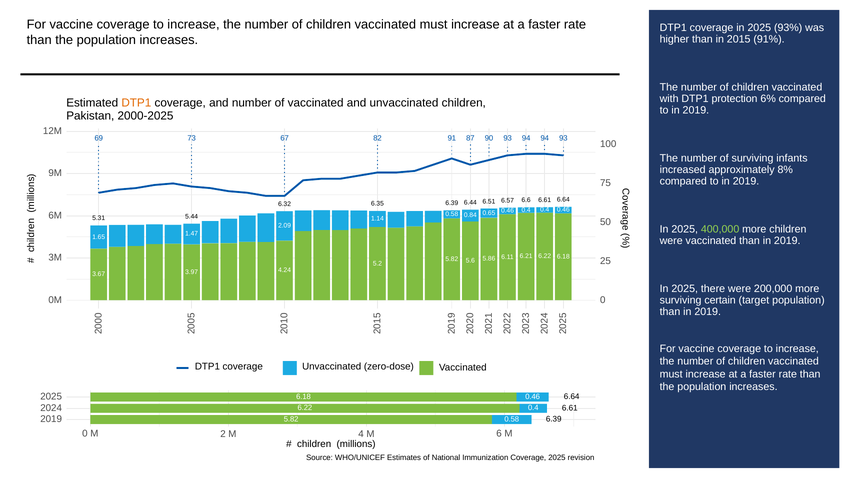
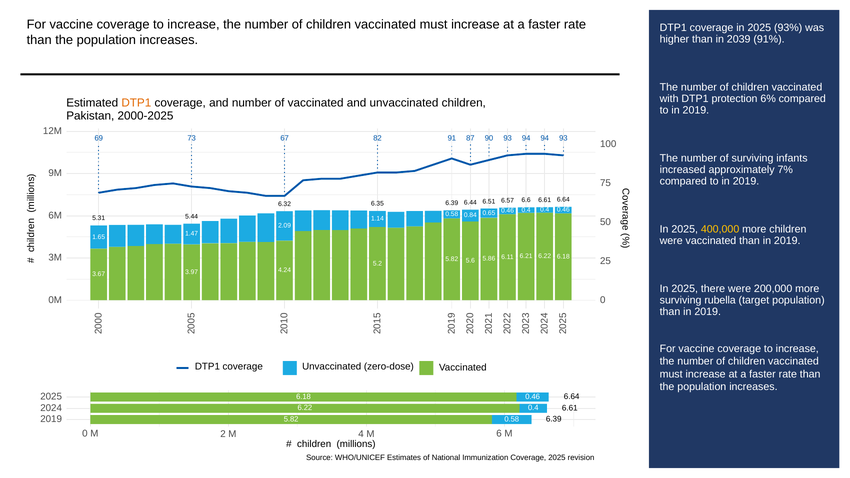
2015: 2015 -> 2039
8%: 8% -> 7%
400,000 colour: light green -> yellow
certain: certain -> rubella
